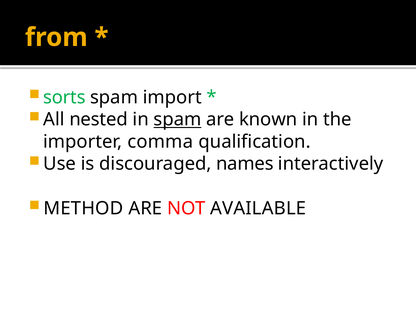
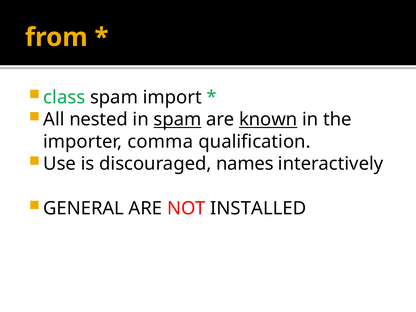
sorts: sorts -> class
known underline: none -> present
METHOD: METHOD -> GENERAL
AVAILABLE: AVAILABLE -> INSTALLED
